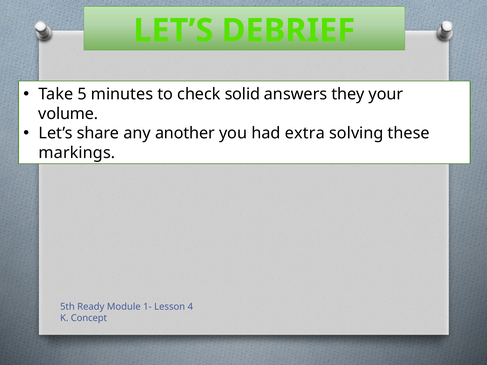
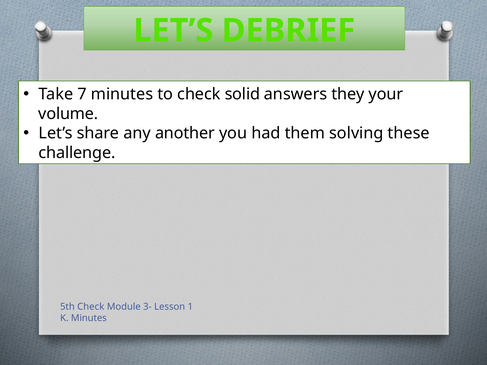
5: 5 -> 7
extra: extra -> them
markings: markings -> challenge
5th Ready: Ready -> Check
1-: 1- -> 3-
4: 4 -> 1
K Concept: Concept -> Minutes
